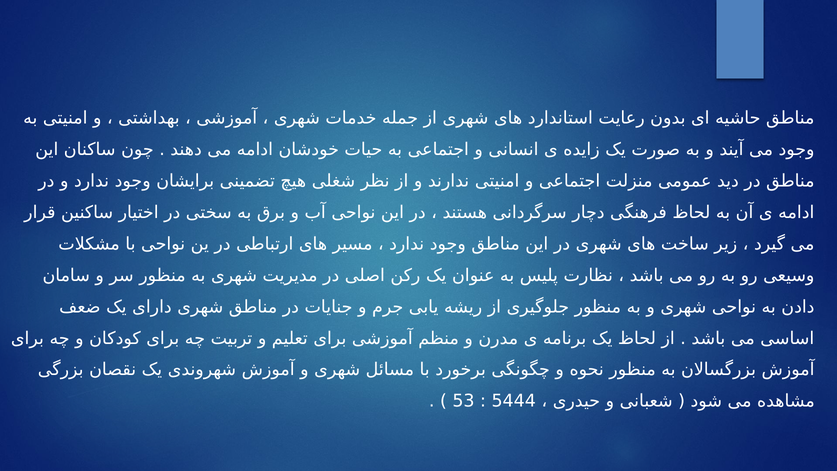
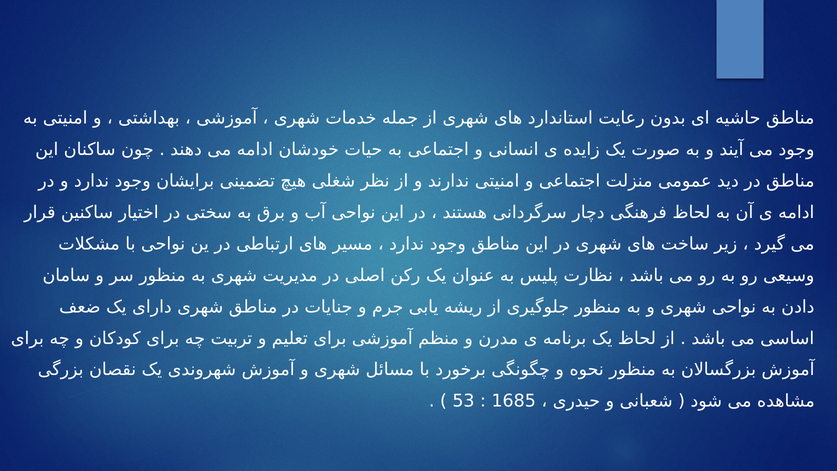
5444: 5444 -> 1685
